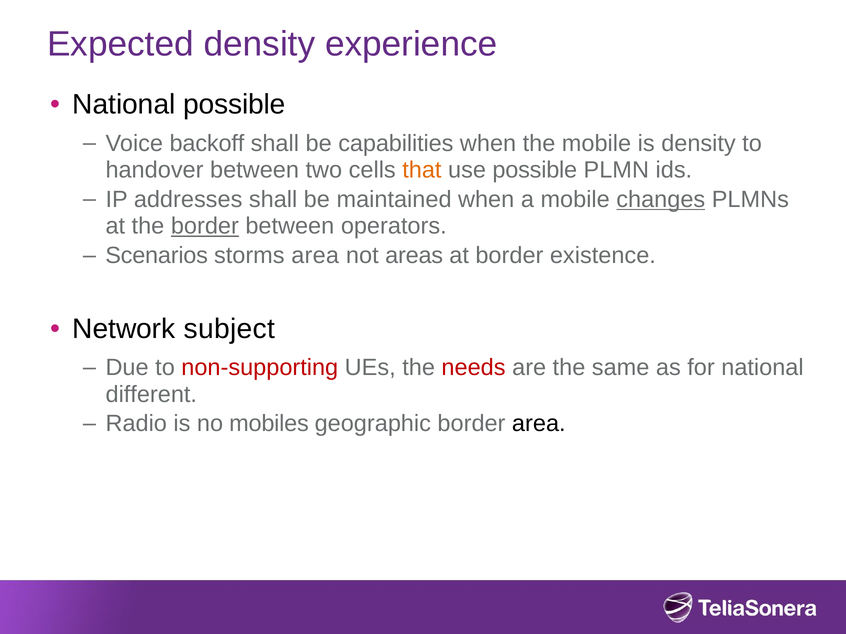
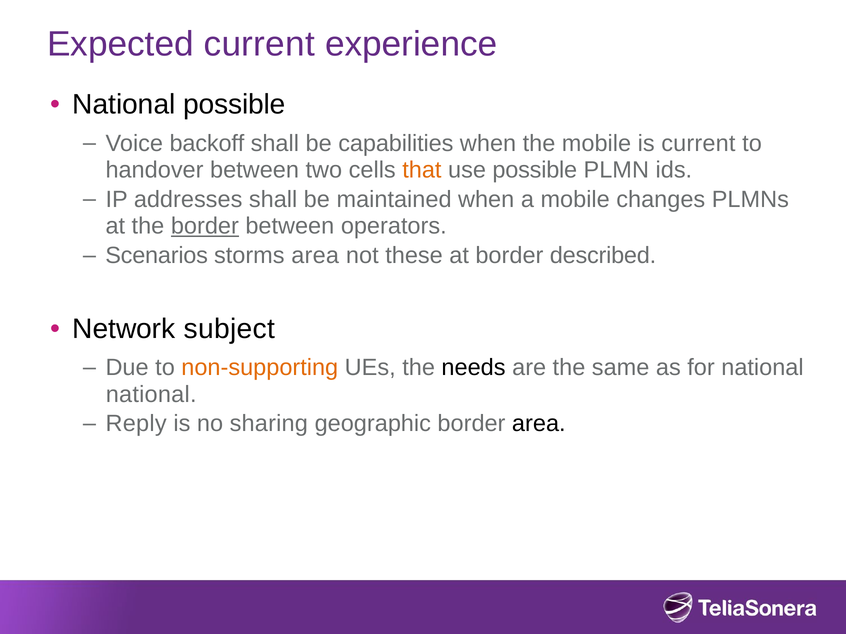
Expected density: density -> current
is density: density -> current
changes underline: present -> none
areas: areas -> these
existence: existence -> described
non-supporting colour: red -> orange
needs colour: red -> black
different at (151, 395): different -> national
Radio: Radio -> Reply
mobiles: mobiles -> sharing
